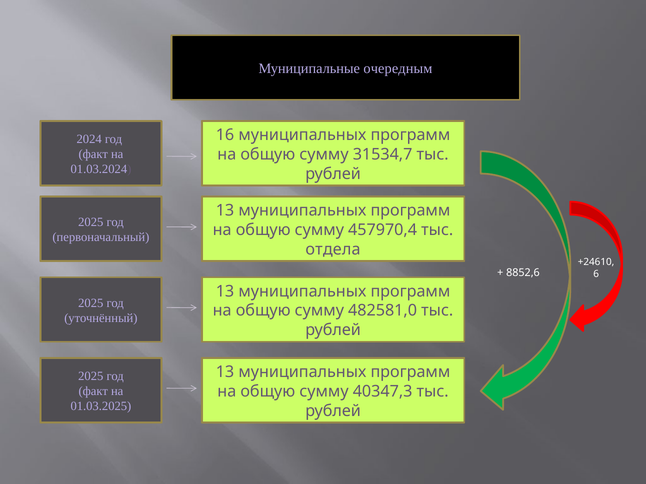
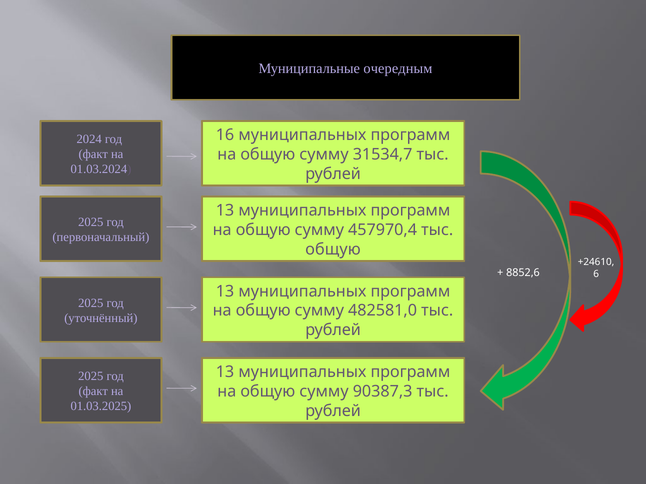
отдела at (333, 250): отдела -> общую
40347,3: 40347,3 -> 90387,3
